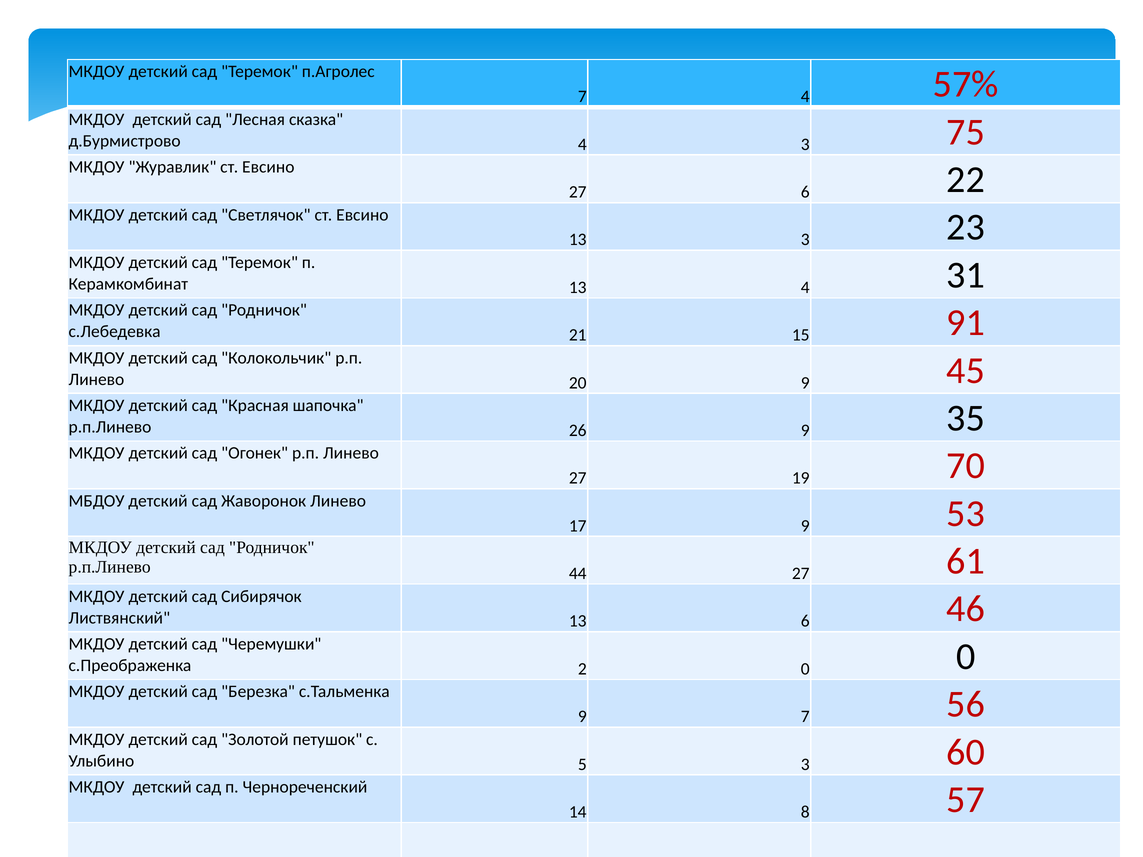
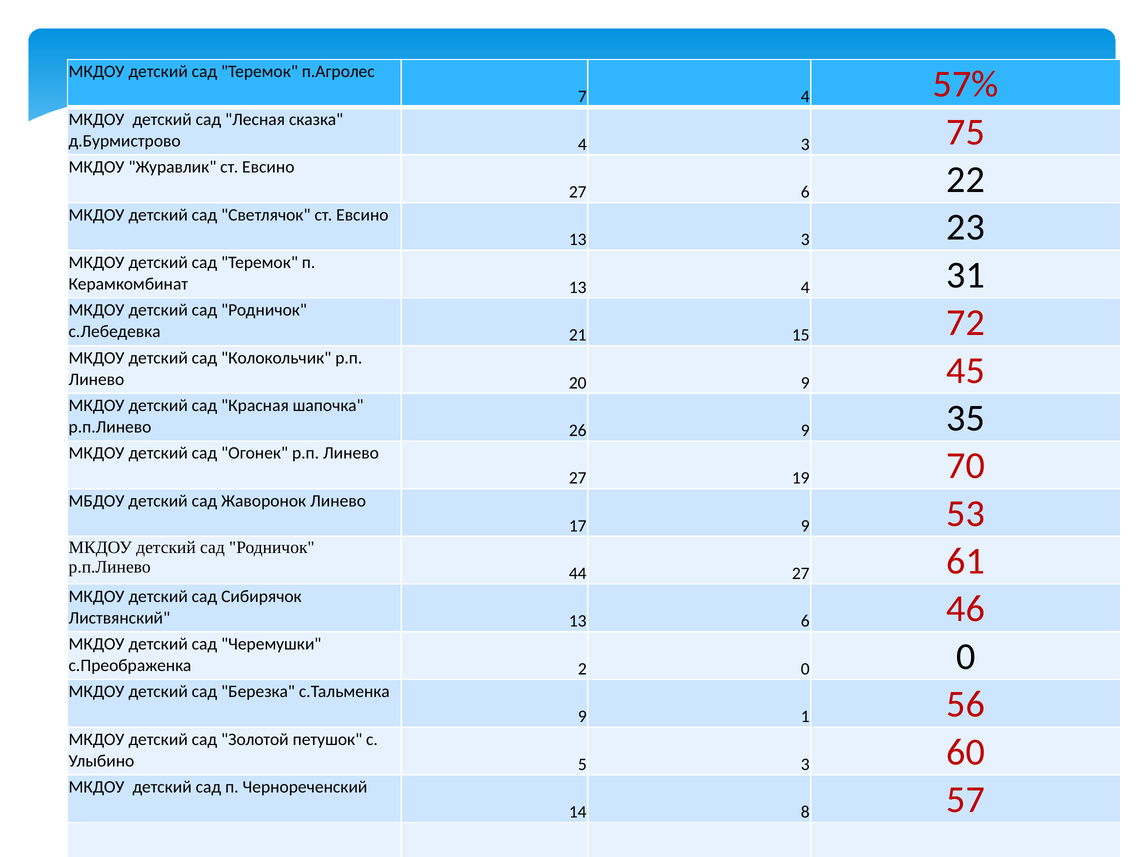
91: 91 -> 72
9 7: 7 -> 1
